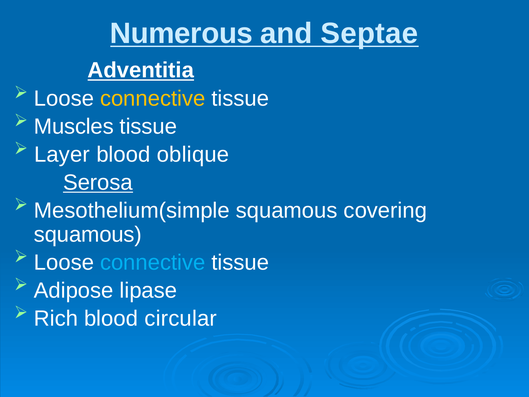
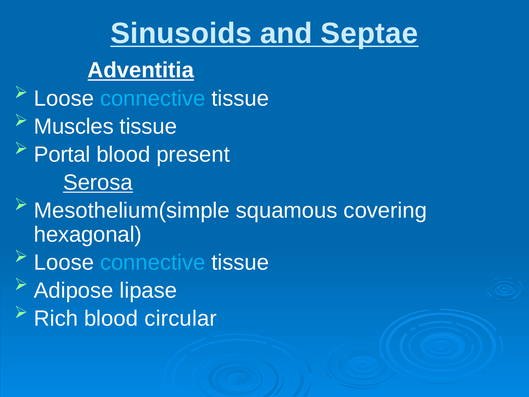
Numerous: Numerous -> Sinusoids
connective at (153, 98) colour: yellow -> light blue
Layer: Layer -> Portal
oblique: oblique -> present
squamous at (88, 234): squamous -> hexagonal
